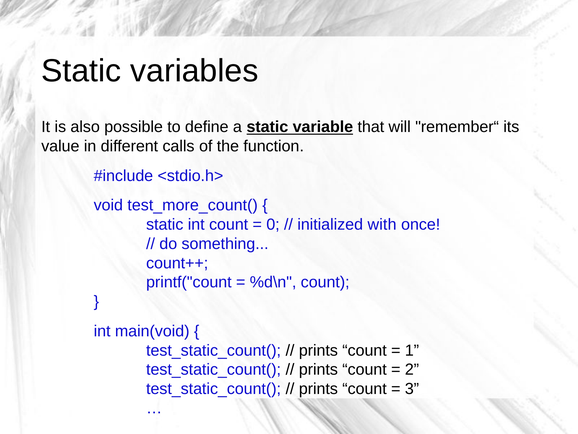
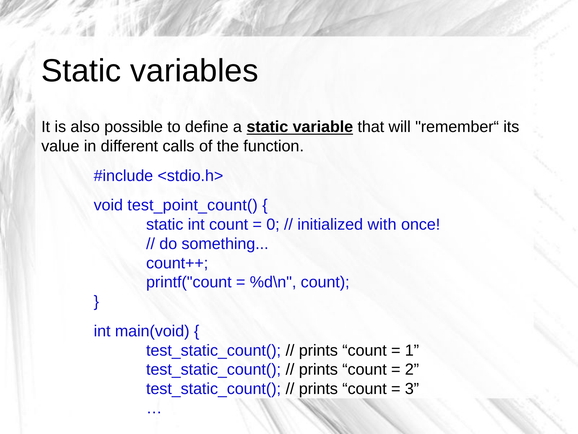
test_more_count(: test_more_count( -> test_point_count(
